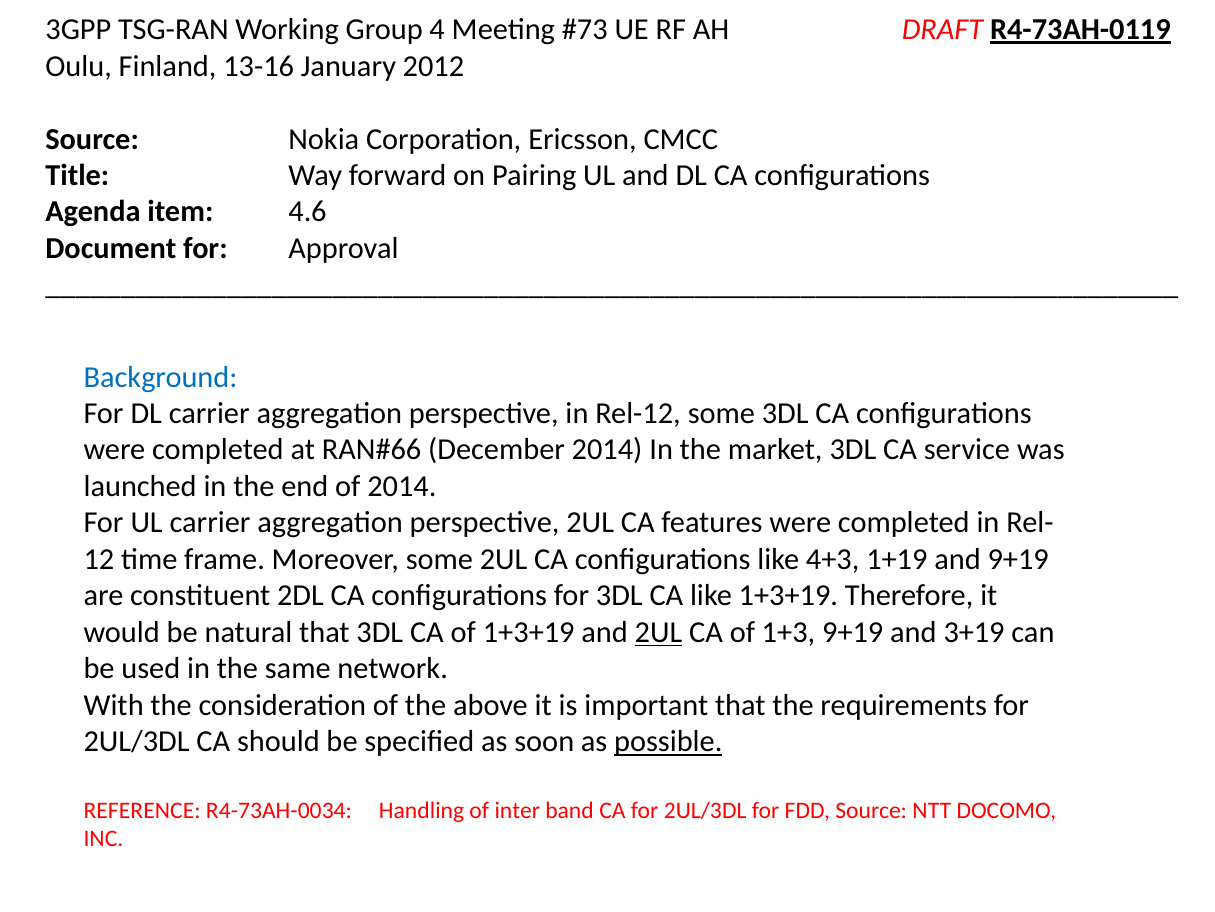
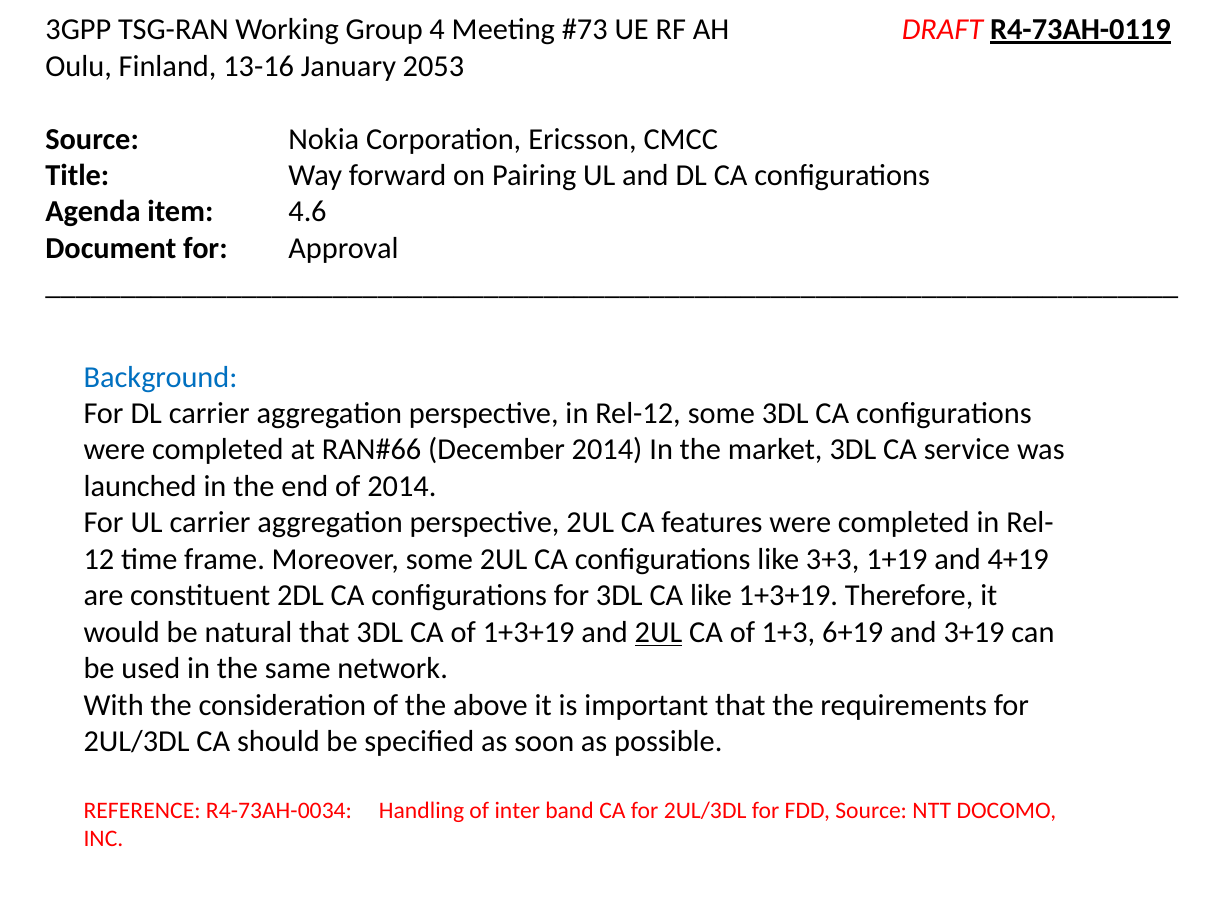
2012: 2012 -> 2053
4+3: 4+3 -> 3+3
and 9+19: 9+19 -> 4+19
1+3 9+19: 9+19 -> 6+19
possible underline: present -> none
